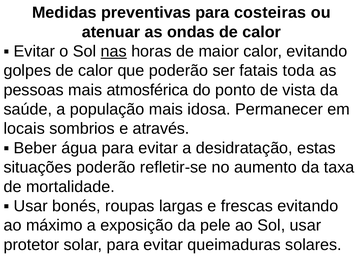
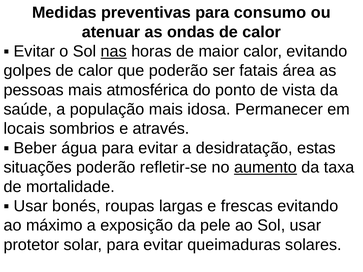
costeiras: costeiras -> consumo
toda: toda -> área
aumento underline: none -> present
